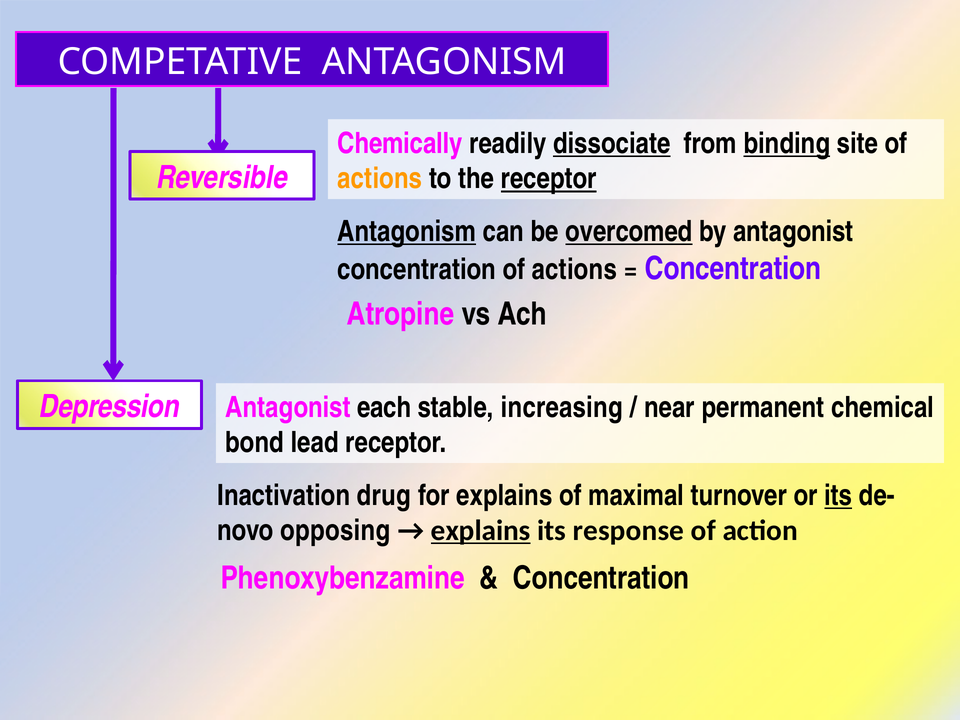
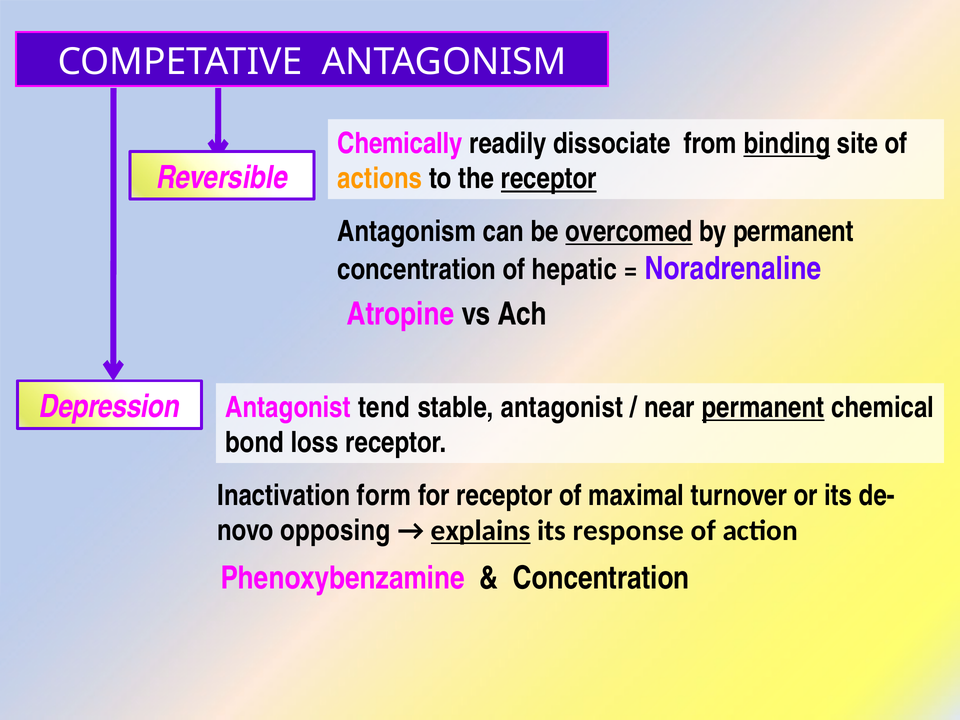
dissociate underline: present -> none
Antagonism at (407, 232) underline: present -> none
by antagonist: antagonist -> permanent
concentration of actions: actions -> hepatic
Concentration at (733, 269): Concentration -> Noradrenaline
each: each -> tend
stable increasing: increasing -> antagonist
permanent at (763, 408) underline: none -> present
lead: lead -> loss
drug: drug -> form
for explains: explains -> receptor
its at (838, 496) underline: present -> none
